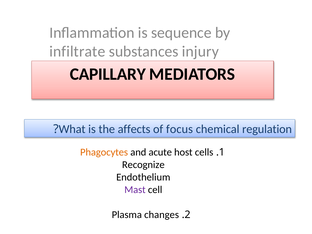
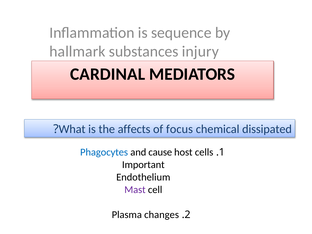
infiltrate: infiltrate -> hallmark
CAPILLARY: CAPILLARY -> CARDINAL
regulation: regulation -> dissipated
Phagocytes colour: orange -> blue
acute: acute -> cause
Recognize: Recognize -> Important
